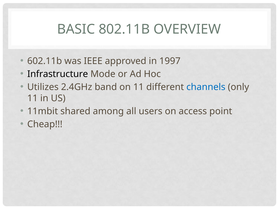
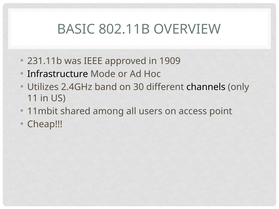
602.11b: 602.11b -> 231.11b
1997: 1997 -> 1909
on 11: 11 -> 30
channels colour: blue -> black
